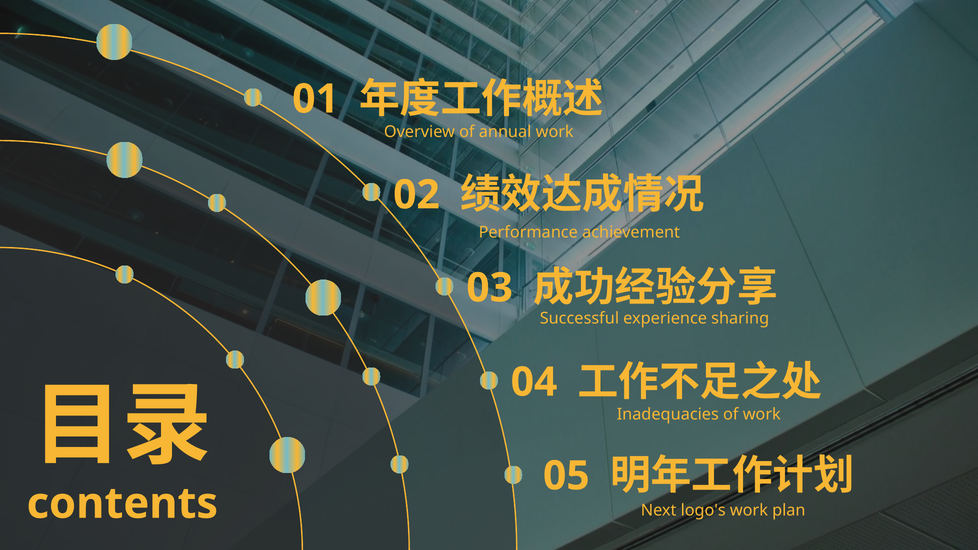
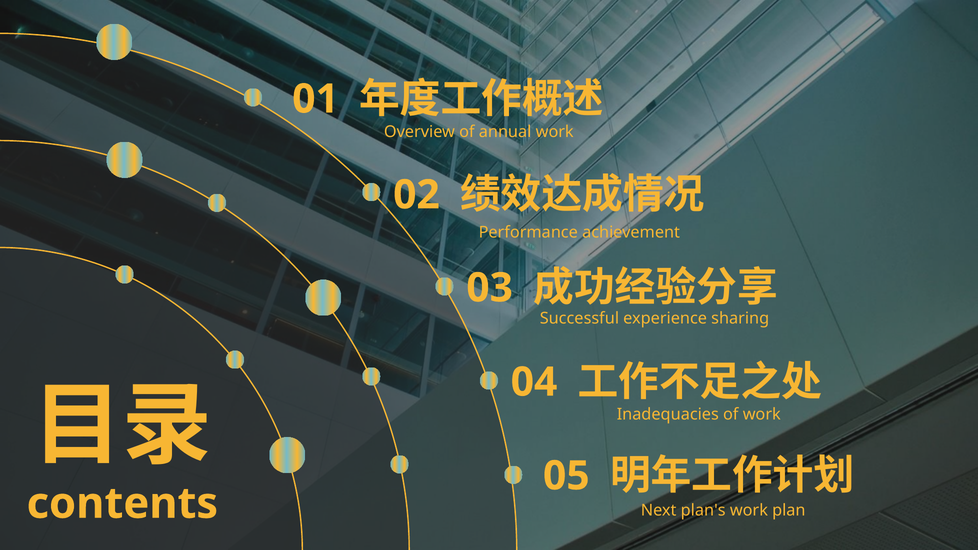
logo's: logo's -> plan's
